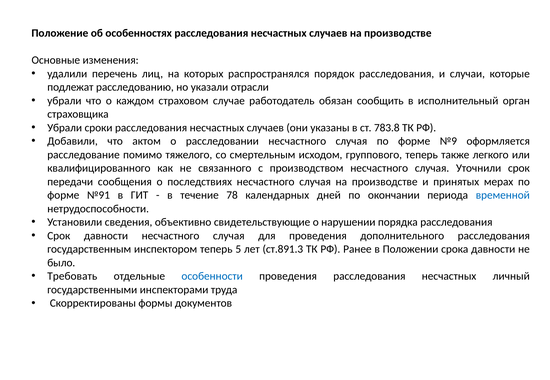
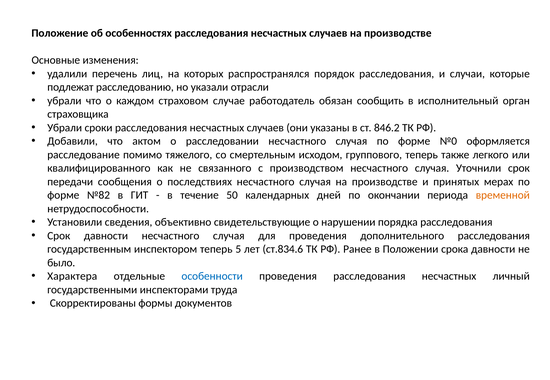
783.8: 783.8 -> 846.2
№9: №9 -> №0
№91: №91 -> №82
78: 78 -> 50
временной colour: blue -> orange
ст.891.3: ст.891.3 -> ст.834.6
Требовать: Требовать -> Характера
